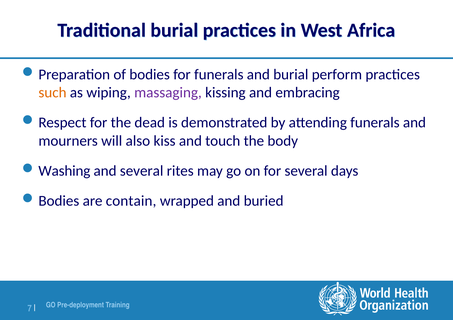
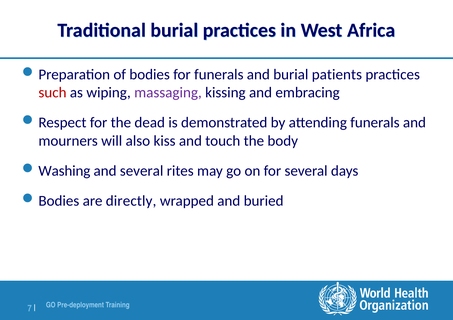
perform: perform -> patients
such colour: orange -> red
contain: contain -> directly
